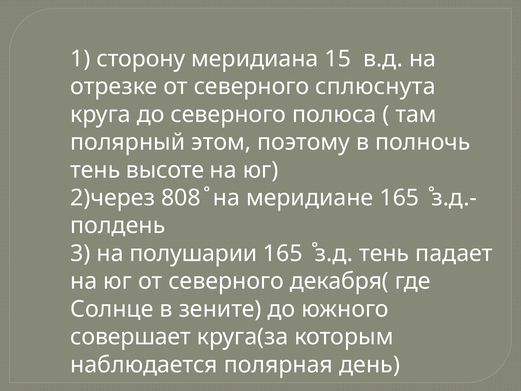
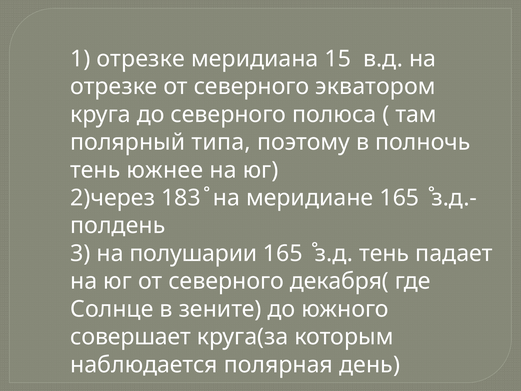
1 сторону: сторону -> отрезке
сплюснута: сплюснута -> экватором
этом: этом -> типа
высоте: высоте -> южнее
808: 808 -> 183
